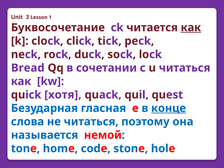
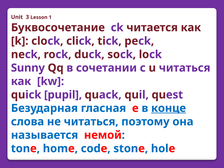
как at (191, 28) underline: present -> none
Bread: Bread -> Sunny
хотя: хотя -> pupil
